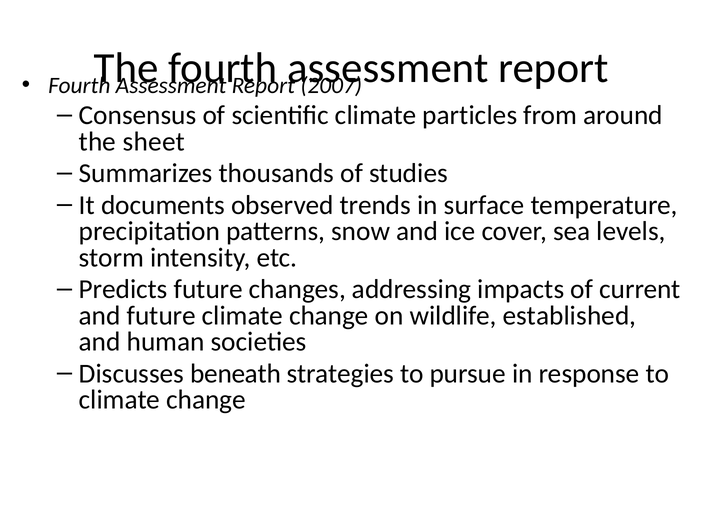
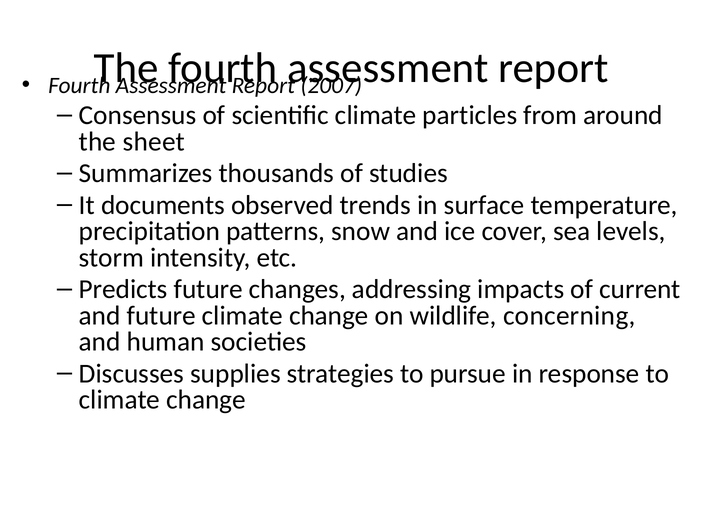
established: established -> concerning
beneath: beneath -> supplies
